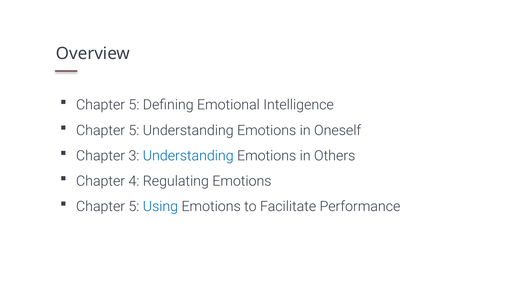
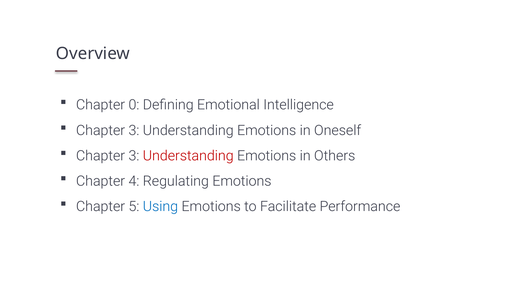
5 at (134, 105): 5 -> 0
5 at (134, 130): 5 -> 3
Understanding at (188, 156) colour: blue -> red
